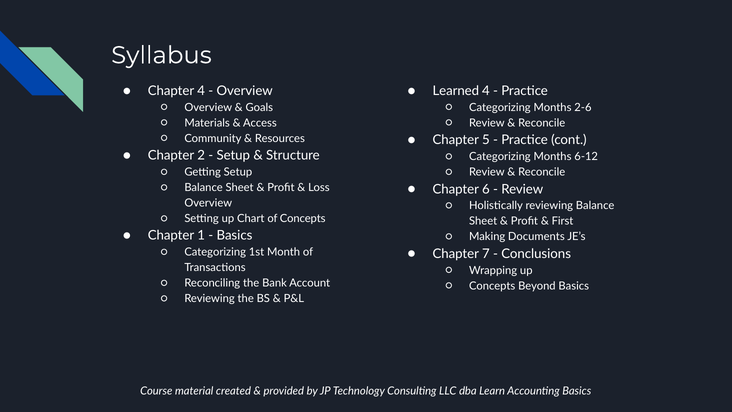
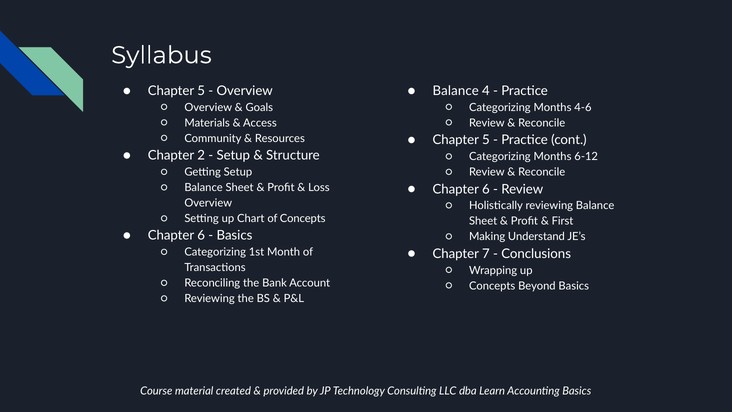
4 at (201, 91): 4 -> 5
Learned at (456, 91): Learned -> Balance
2-6: 2-6 -> 4-6
1 at (201, 235): 1 -> 6
Documents: Documents -> Understand
